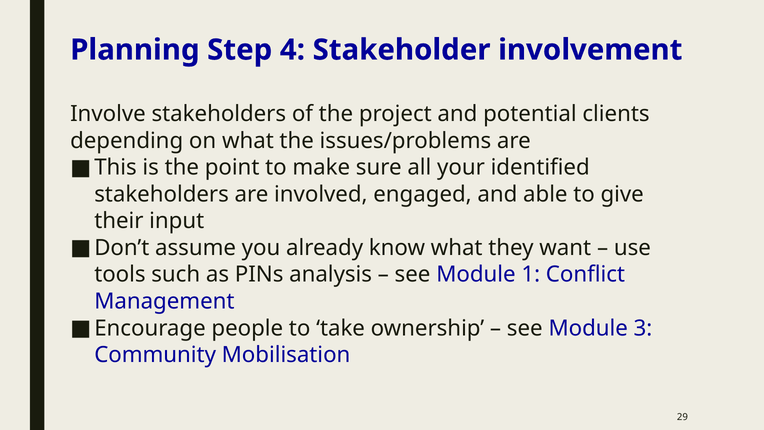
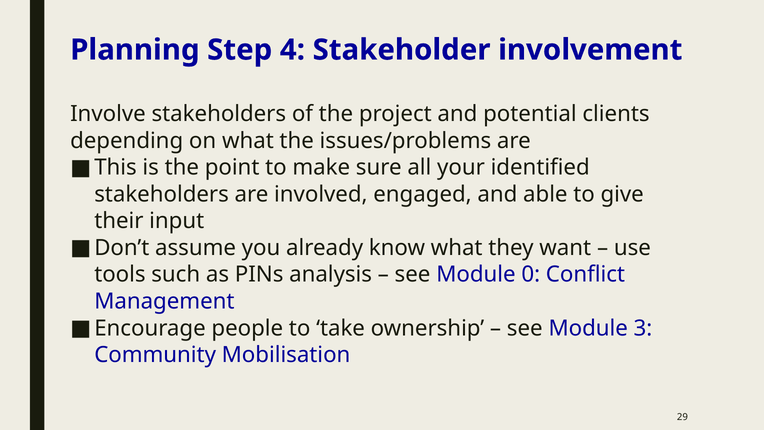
1: 1 -> 0
